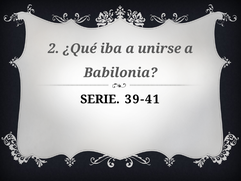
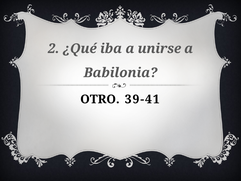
SERIE: SERIE -> OTRO
